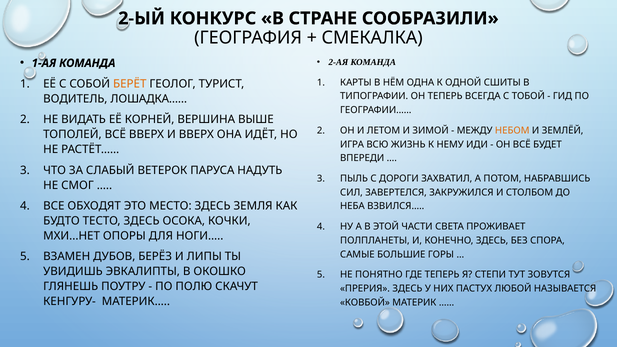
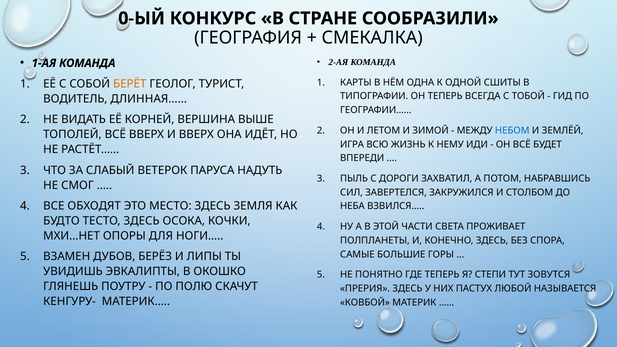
2-ЫЙ: 2-ЫЙ -> 0-ЫЙ
ЛОШАДКА……: ЛОШАДКА…… -> ДЛИННАЯ……
НЕБОМ colour: orange -> blue
